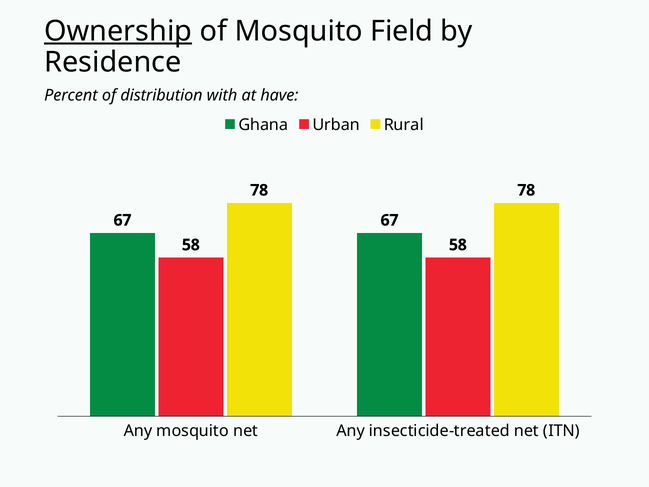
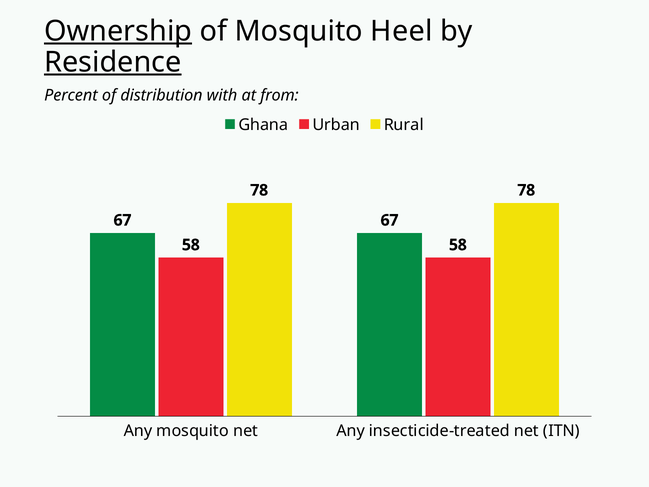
Field: Field -> Heel
Residence underline: none -> present
have: have -> from
